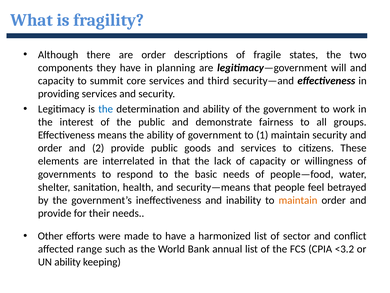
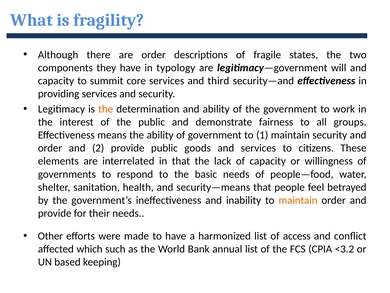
planning: planning -> typology
the at (106, 109) colour: blue -> orange
sector: sector -> access
range: range -> which
UN ability: ability -> based
